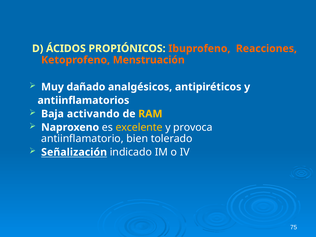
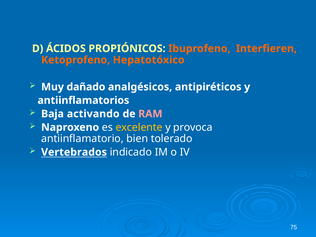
Reacciones: Reacciones -> Interfieren
Menstruación: Menstruación -> Hepatotóxico
RAM colour: yellow -> pink
Señalización: Señalización -> Vertebrados
